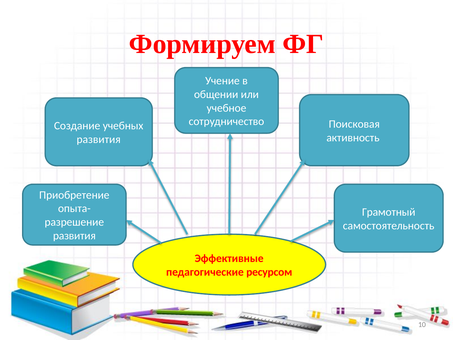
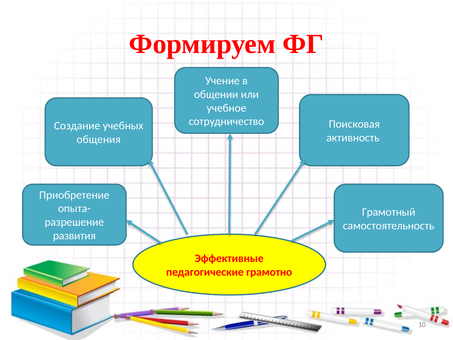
развития at (99, 139): развития -> общения
ресурсом: ресурсом -> грамотно
